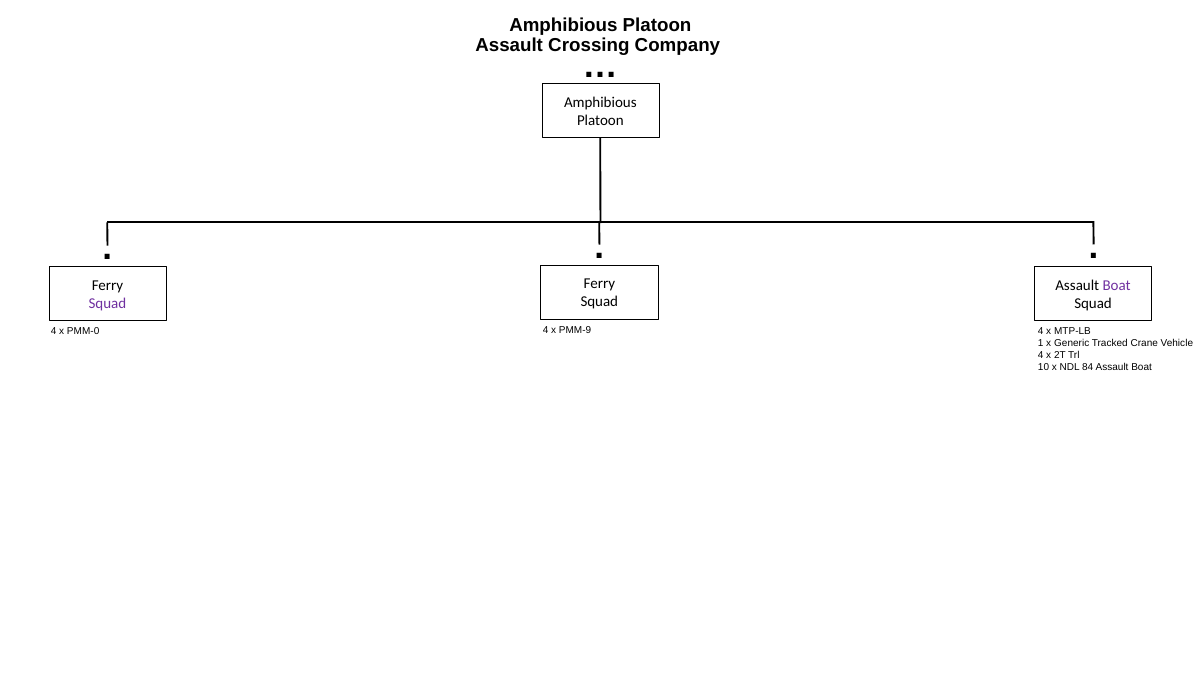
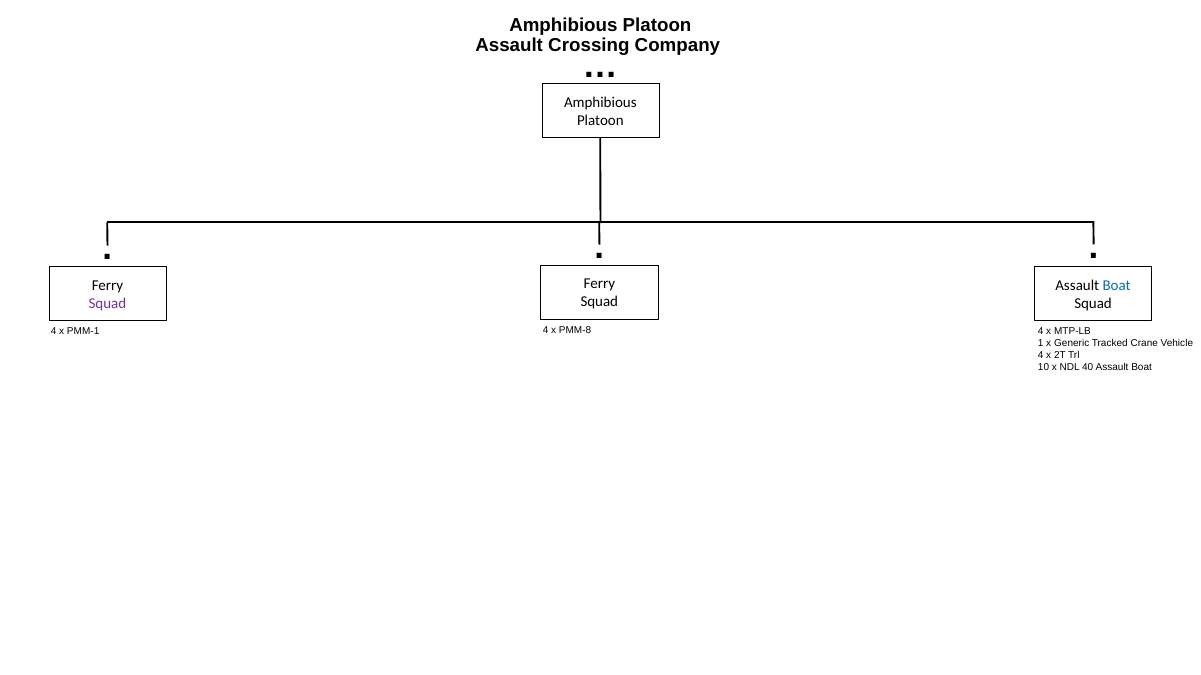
Boat at (1117, 285) colour: purple -> blue
PMM-9: PMM-9 -> PMM-8
PMM-0: PMM-0 -> PMM-1
84: 84 -> 40
